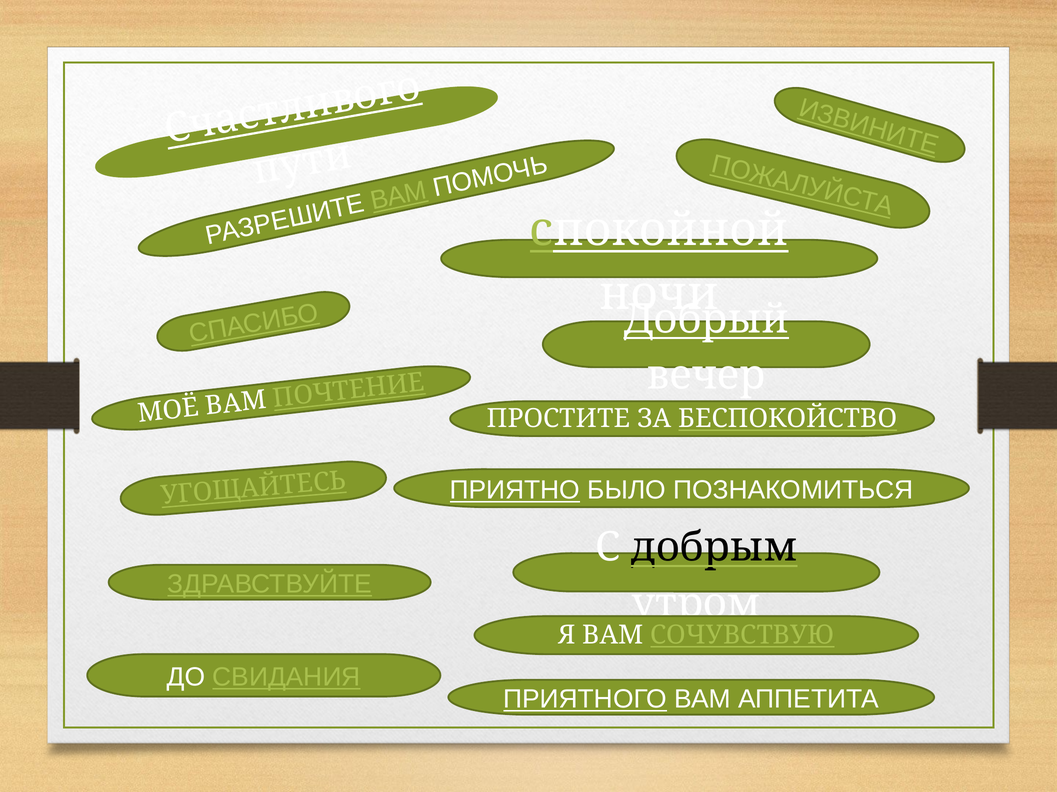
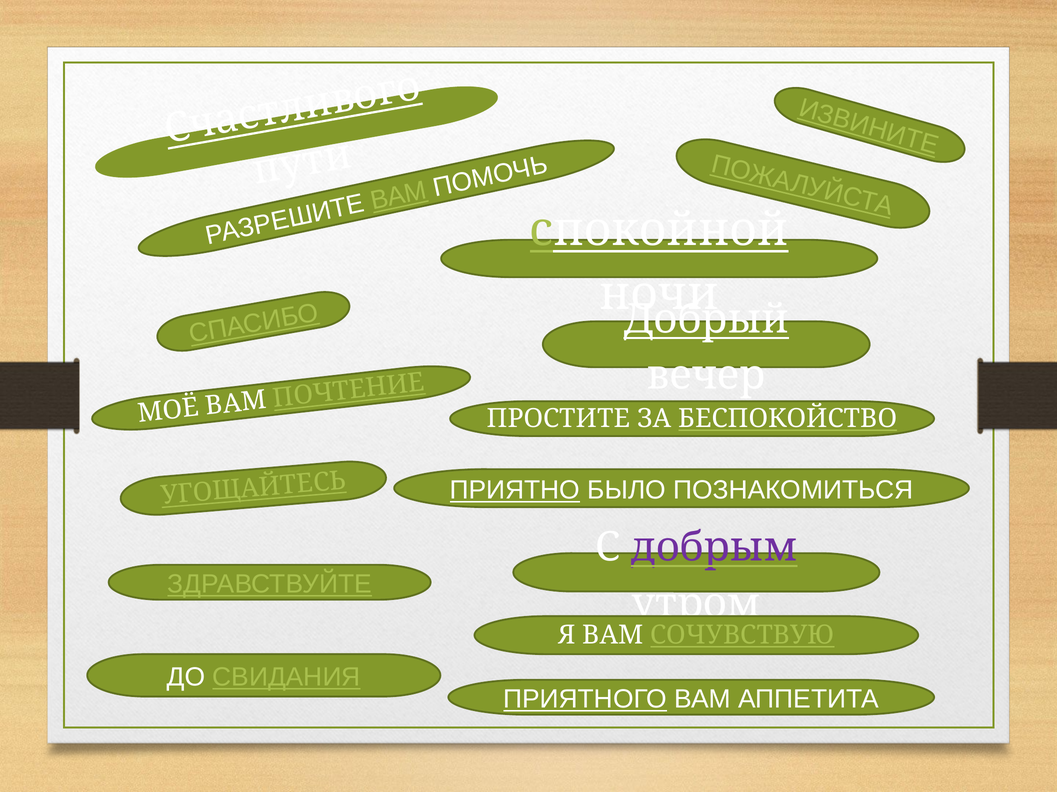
добрым colour: black -> purple
